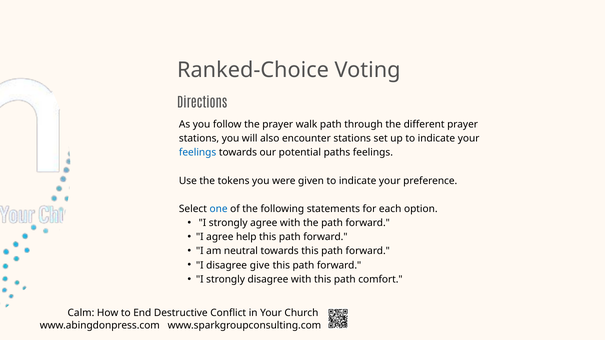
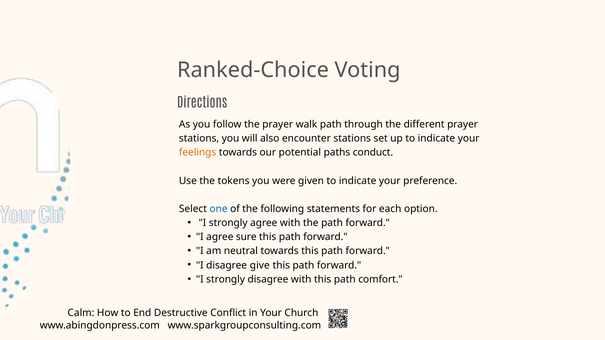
feelings at (198, 153) colour: blue -> orange
paths feelings: feelings -> conduct
help: help -> sure
